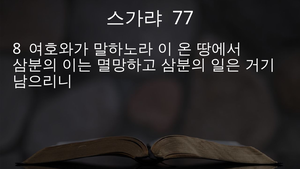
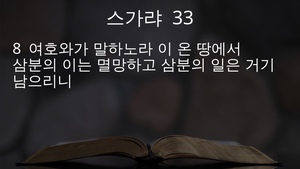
77: 77 -> 33
